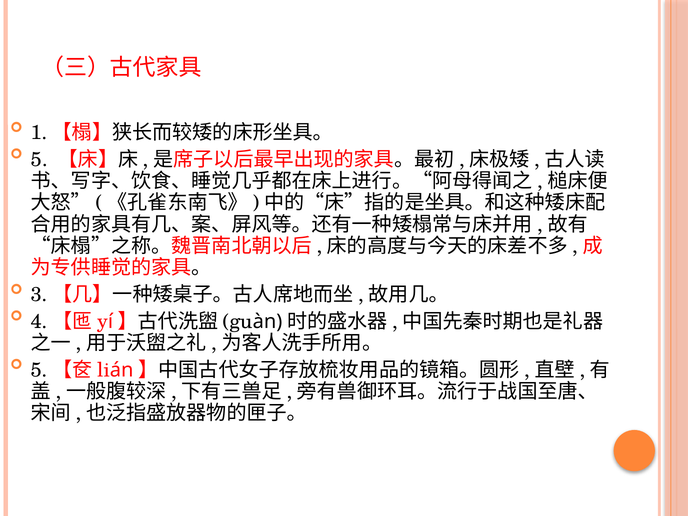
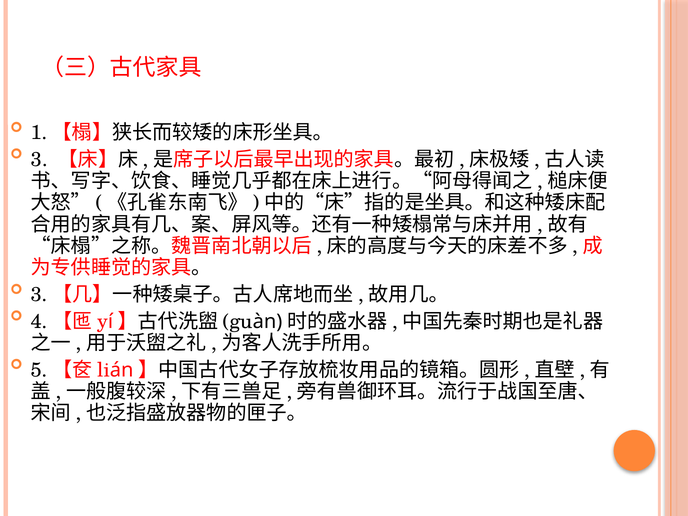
5: 5 -> 3
